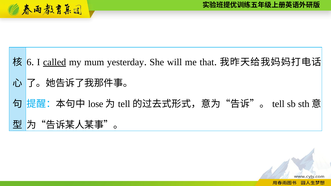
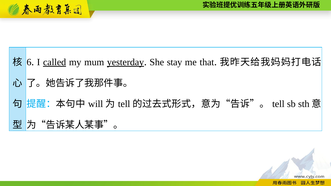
yesterday underline: none -> present
will: will -> stay
lose: lose -> will
